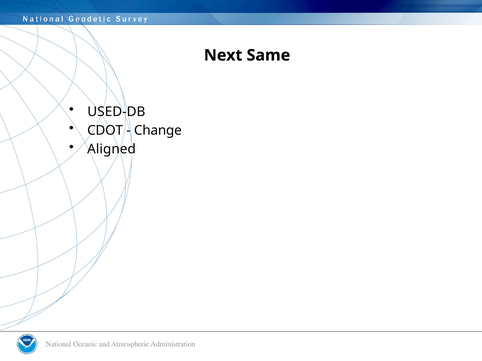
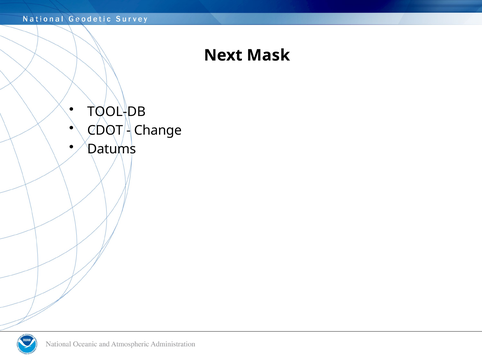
Same: Same -> Mask
USED-DB: USED-DB -> TOOL-DB
Aligned: Aligned -> Datums
